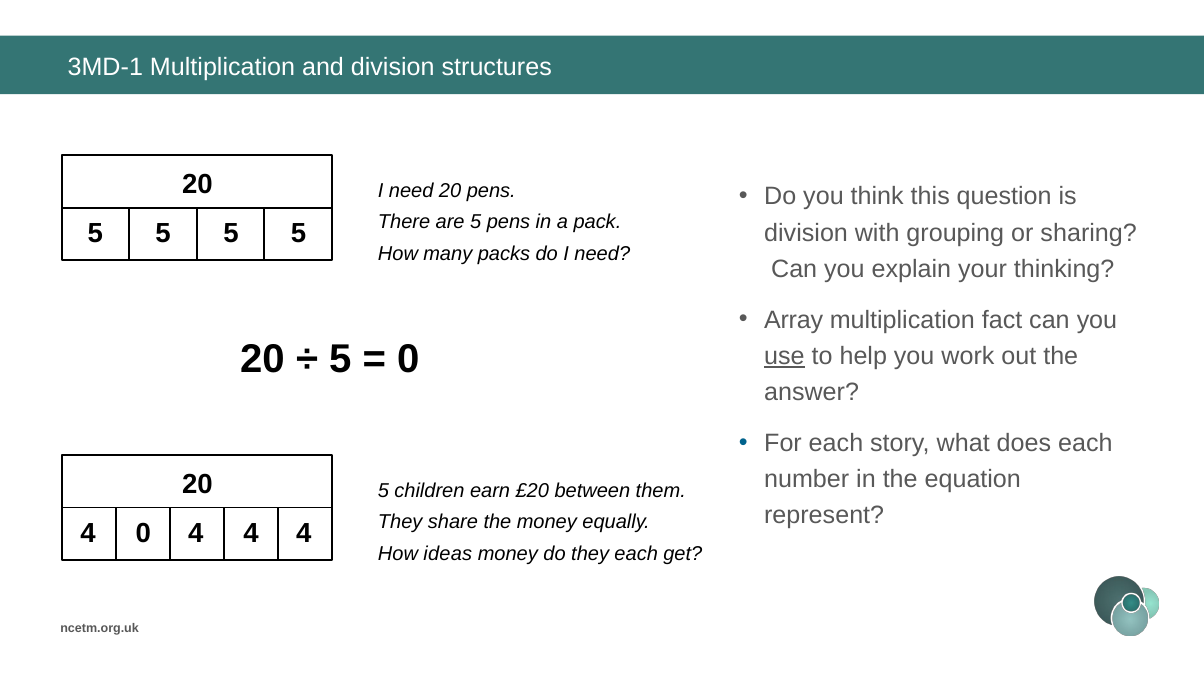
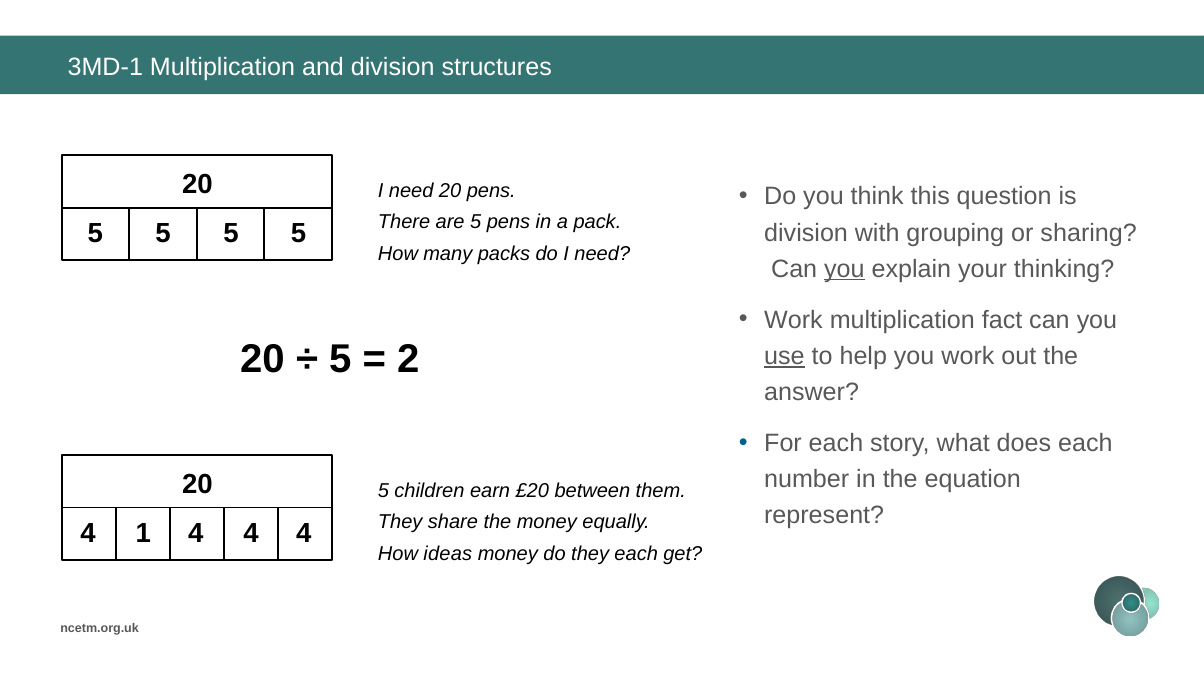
you at (844, 269) underline: none -> present
Array at (794, 320): Array -> Work
0 at (408, 360): 0 -> 2
4 0: 0 -> 1
